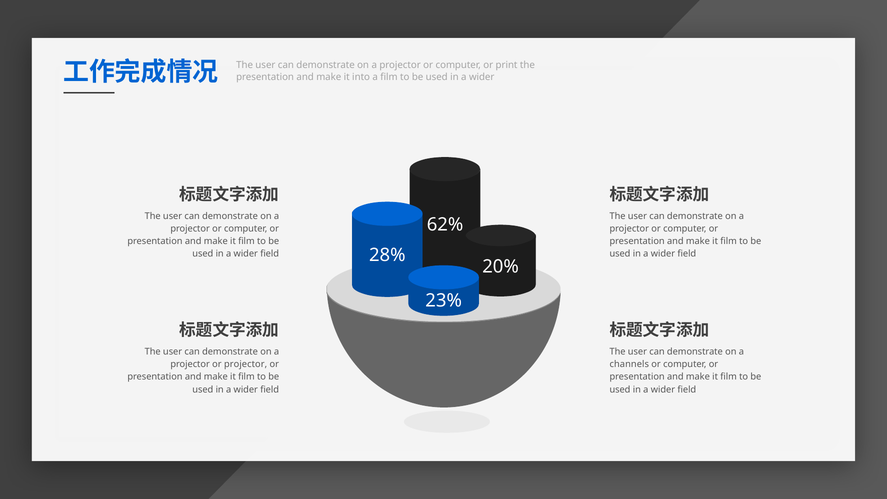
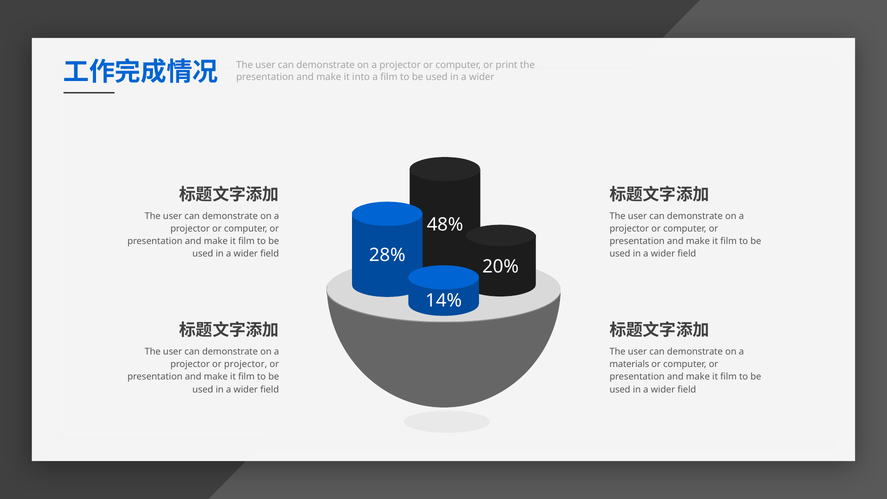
62%: 62% -> 48%
23%: 23% -> 14%
channels: channels -> materials
